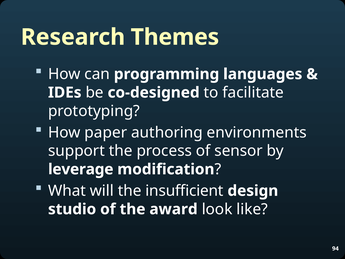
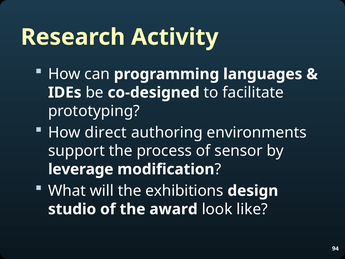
Themes: Themes -> Activity
paper: paper -> direct
insufficient: insufficient -> exhibitions
